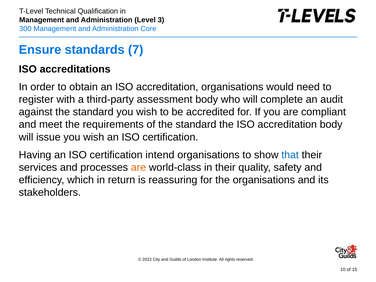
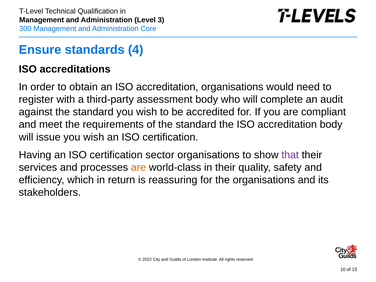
7: 7 -> 4
intend: intend -> sector
that colour: blue -> purple
